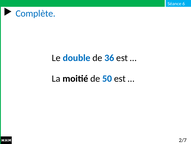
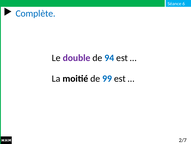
double colour: blue -> purple
36: 36 -> 94
50: 50 -> 99
